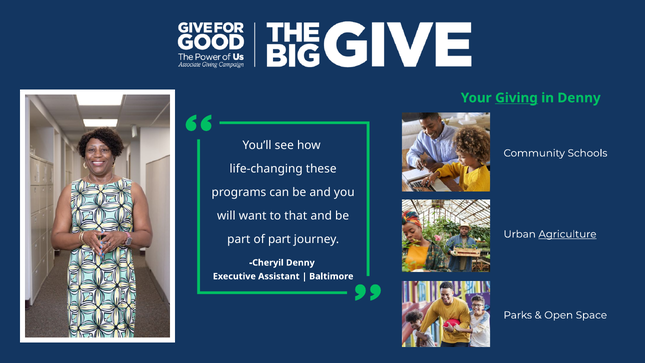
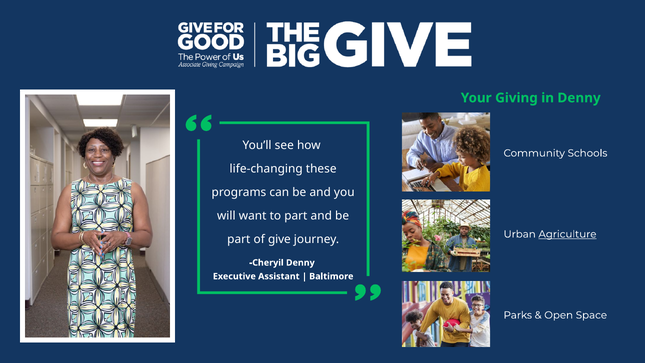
Giving underline: present -> none
to that: that -> part
of part: part -> give
